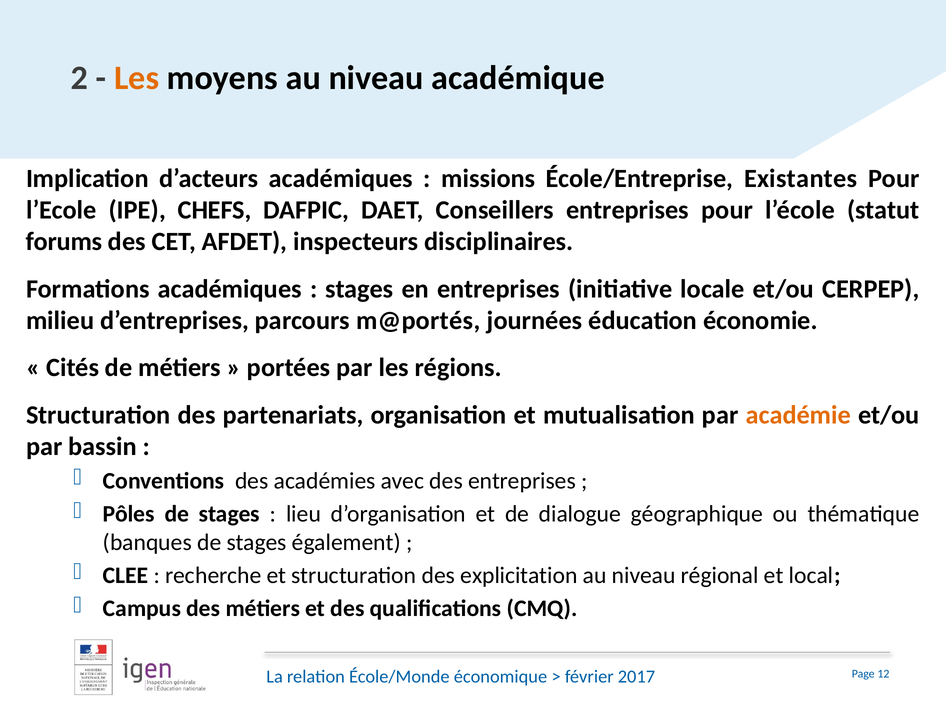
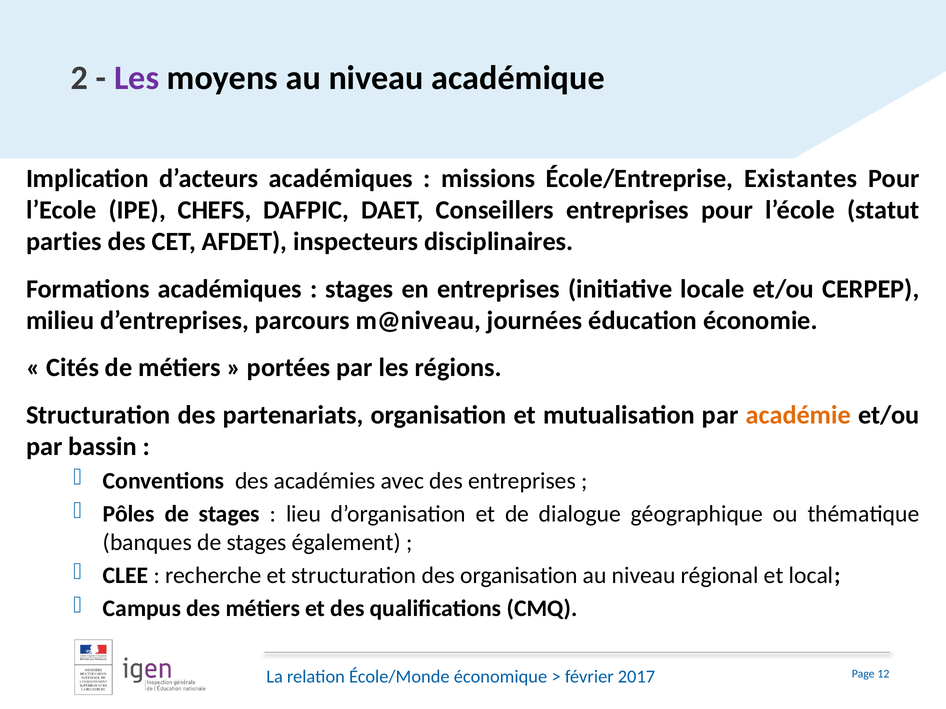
Les at (137, 78) colour: orange -> purple
forums: forums -> parties
m@portés: m@portés -> m@niveau
des explicitation: explicitation -> organisation
